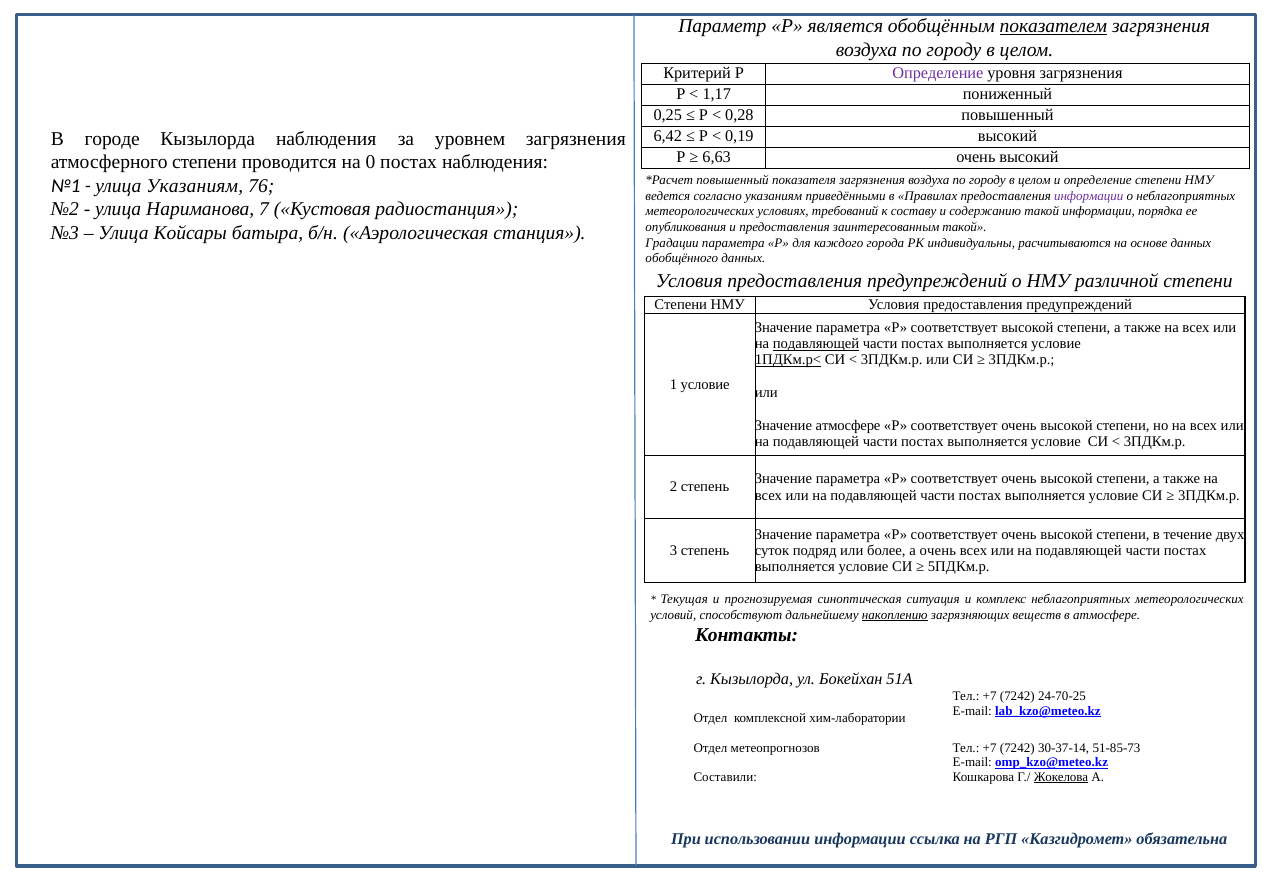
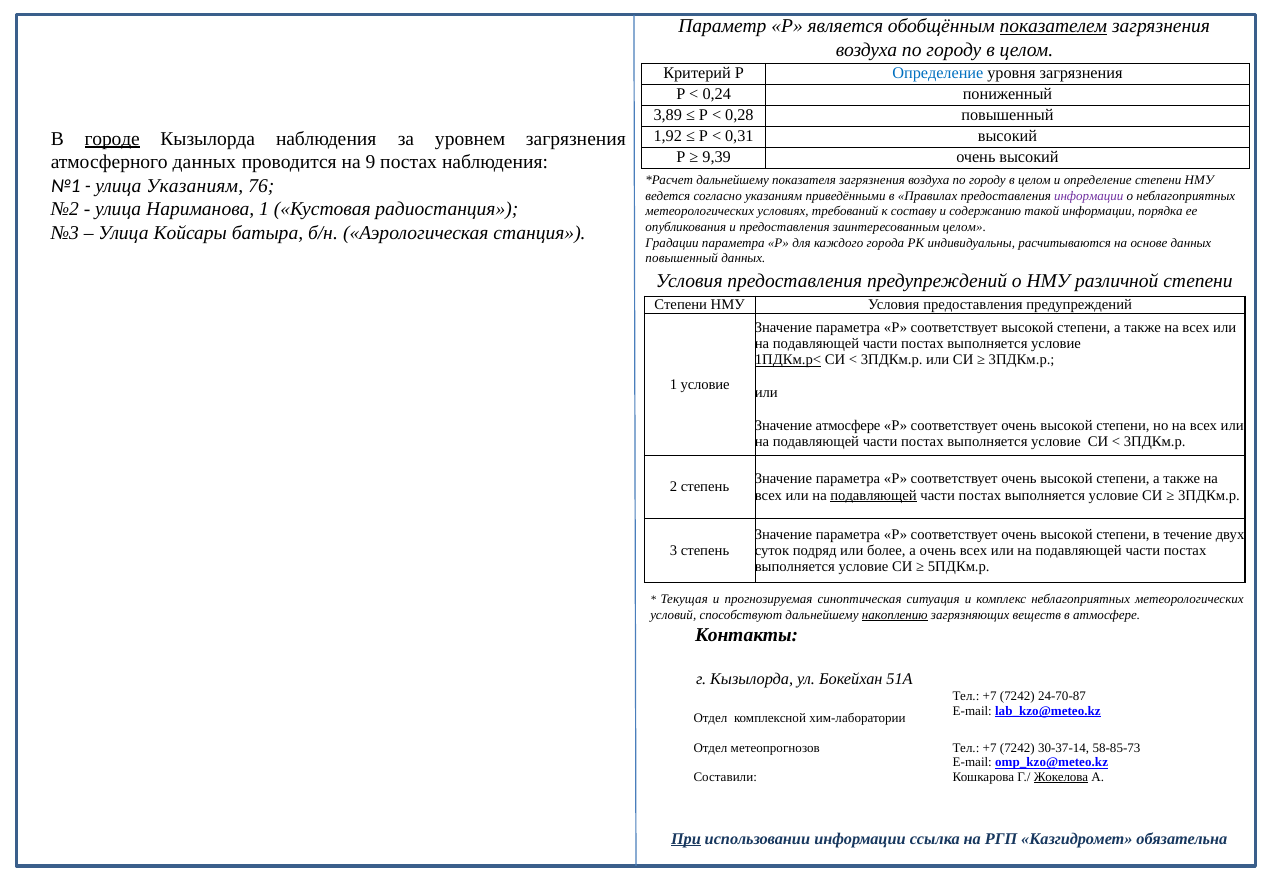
Определение at (938, 73) colour: purple -> blue
1,17: 1,17 -> 0,24
0,25: 0,25 -> 3,89
6,42: 6,42 -> 1,92
0,19: 0,19 -> 0,31
городе underline: none -> present
6,63: 6,63 -> 9,39
атмосферного степени: степени -> данных
0: 0 -> 9
повышенный at (733, 180): повышенный -> дальнейшему
Нариманова 7: 7 -> 1
заинтересованным такой: такой -> целом
обобщённого at (682, 258): обобщённого -> повышенный
подавляющей at (816, 344) underline: present -> none
подавляющей at (874, 495) underline: none -> present
24-70-25: 24-70-25 -> 24-70-87
51-85-73: 51-85-73 -> 58-85-73
При underline: none -> present
